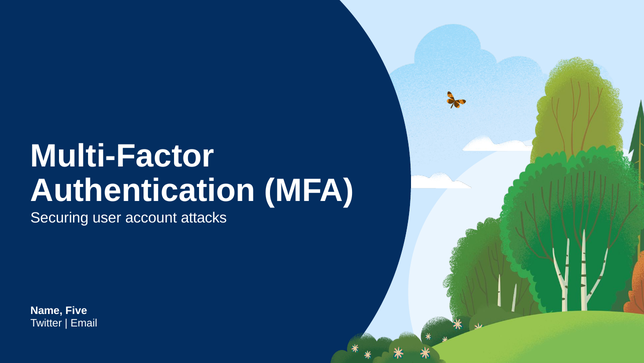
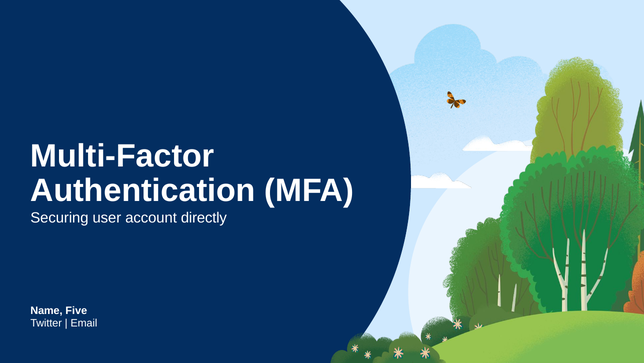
attacks: attacks -> directly
